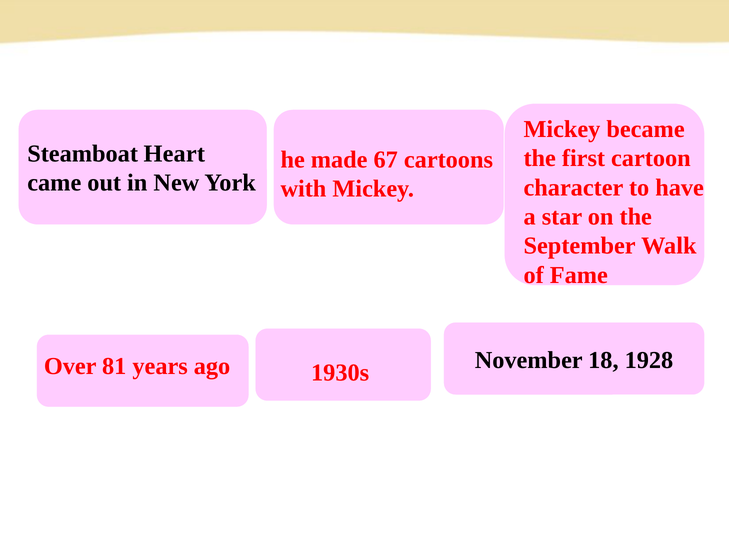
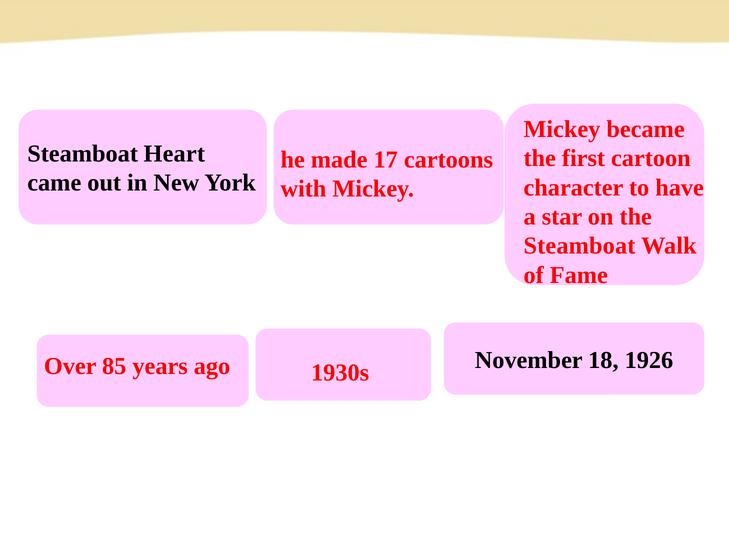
67: 67 -> 17
September at (580, 246): September -> Steamboat
1928: 1928 -> 1926
81: 81 -> 85
